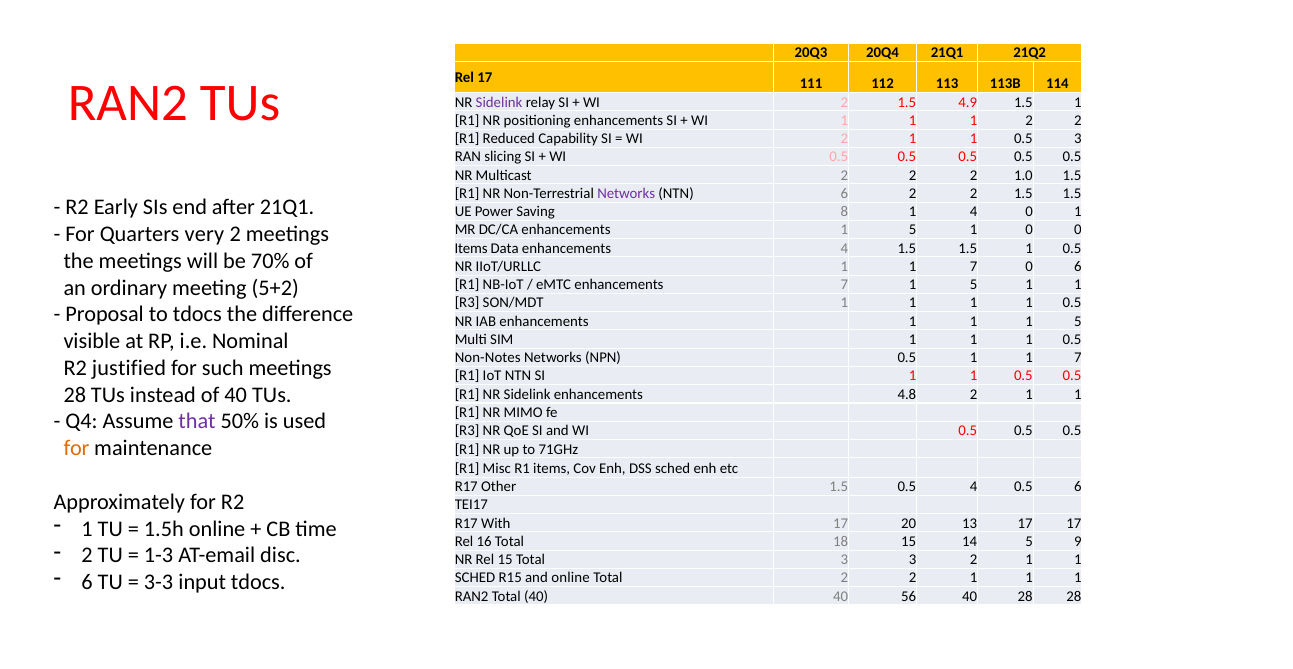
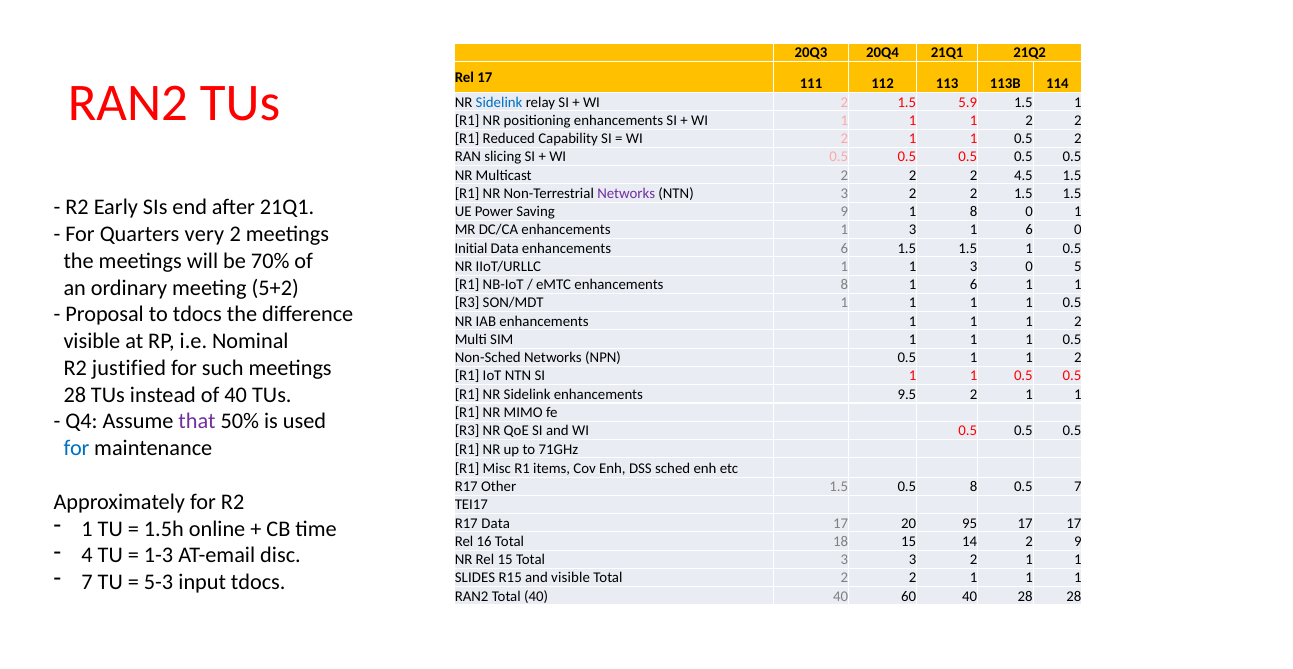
Sidelink at (499, 102) colour: purple -> blue
4.9: 4.9 -> 5.9
0.5 3: 3 -> 2
1.0: 1.0 -> 4.5
NTN 6: 6 -> 3
Saving 8: 8 -> 9
1 4: 4 -> 8
enhancements 1 5: 5 -> 3
0 at (1029, 230): 0 -> 6
Items at (471, 248): Items -> Initial
enhancements 4: 4 -> 6
IIoT/URLLC 1 1 7: 7 -> 3
0 6: 6 -> 5
enhancements 7: 7 -> 8
5 at (974, 285): 5 -> 6
5 at (1078, 321): 5 -> 2
Non-Notes: Non-Notes -> Non-Sched
0.5 1 1 7: 7 -> 2
4.8: 4.8 -> 9.5
for at (76, 448) colour: orange -> blue
0.5 4: 4 -> 8
0.5 6: 6 -> 7
R17 With: With -> Data
13: 13 -> 95
14 5: 5 -> 2
2 at (87, 555): 2 -> 4
6 at (87, 582): 6 -> 7
3-3: 3-3 -> 5-3
SCHED at (475, 578): SCHED -> SLIDES
and online: online -> visible
56: 56 -> 60
